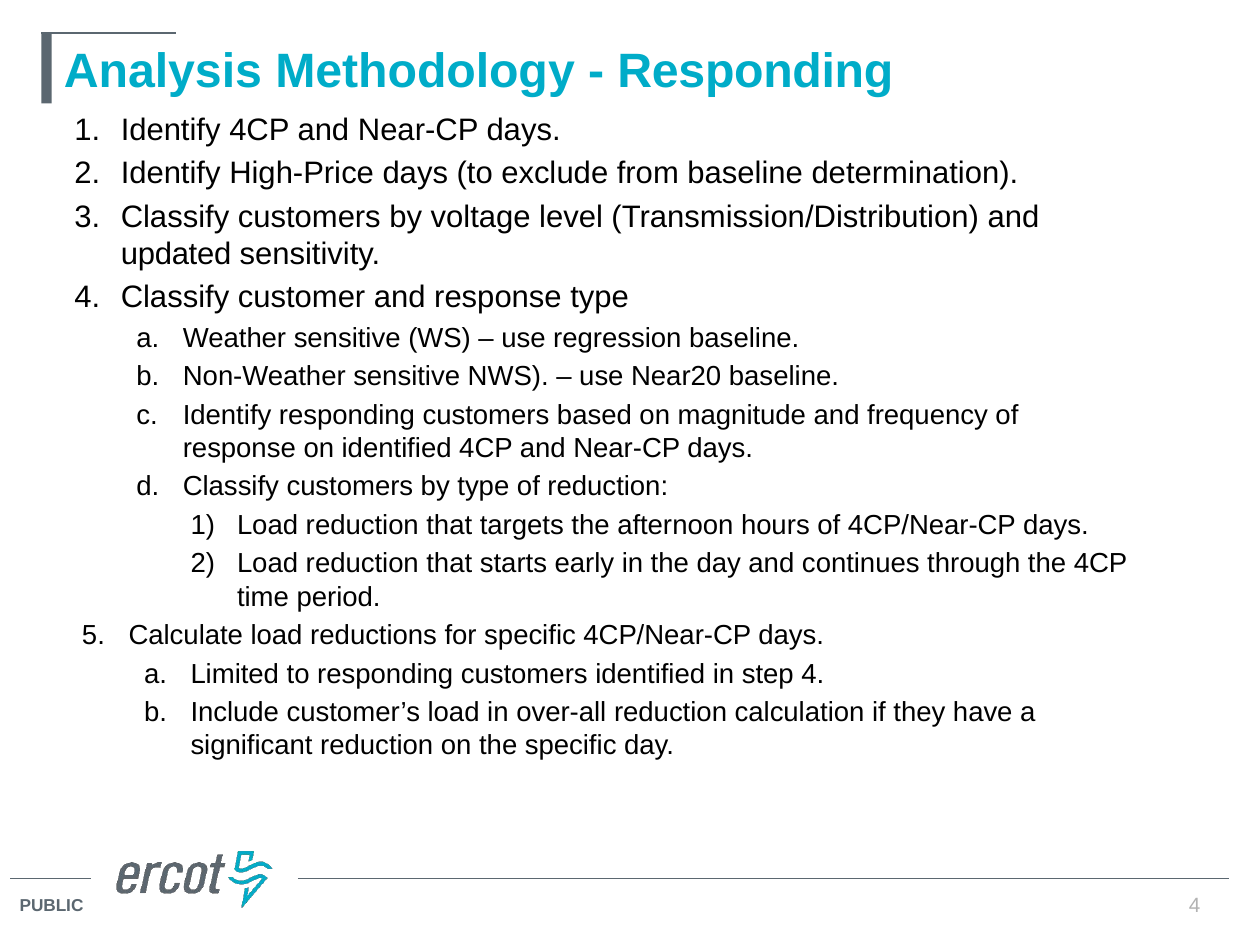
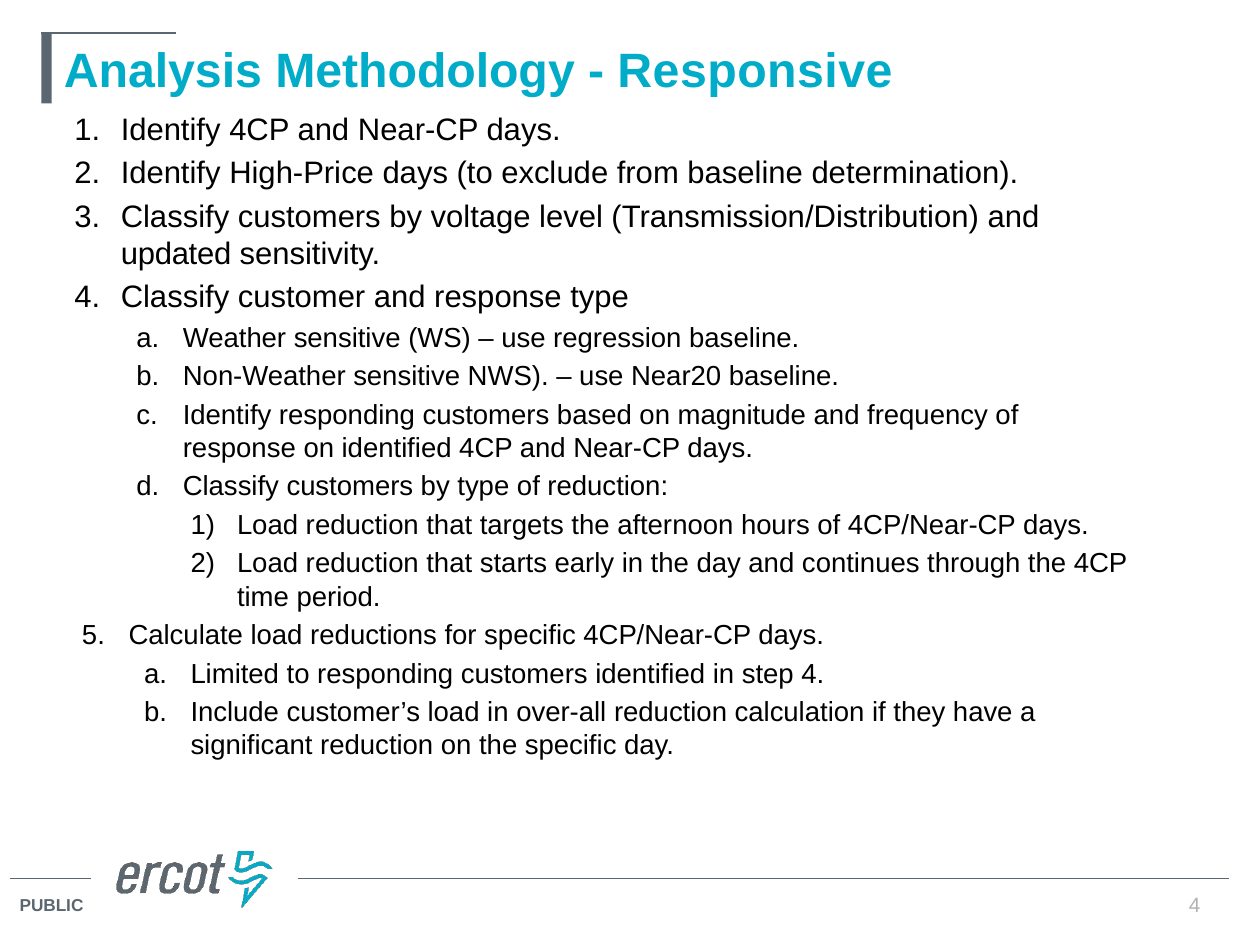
Responding at (755, 72): Responding -> Responsive
